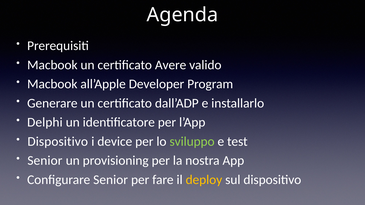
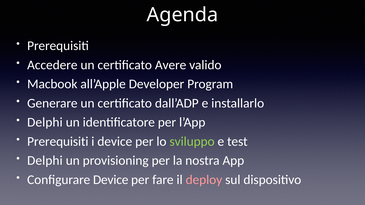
Macbook at (52, 65): Macbook -> Accedere
Dispositivo at (58, 142): Dispositivo -> Prerequisiti
Senior at (45, 161): Senior -> Delphi
Configurare Senior: Senior -> Device
deploy colour: yellow -> pink
